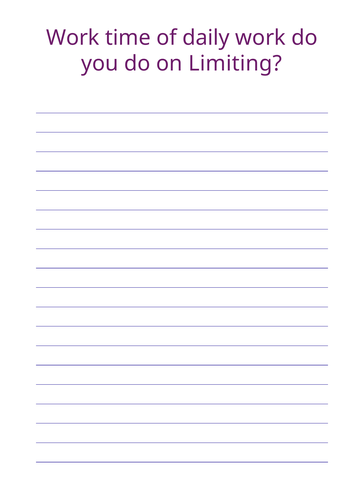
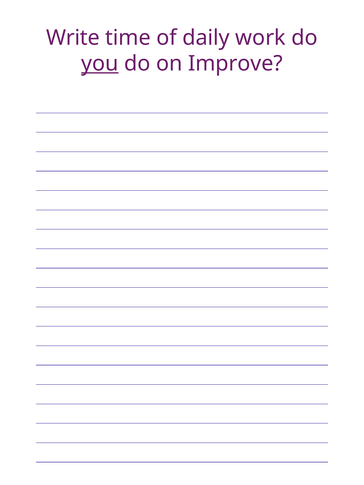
Work at (73, 38): Work -> Write
you underline: none -> present
Limiting: Limiting -> Improve
